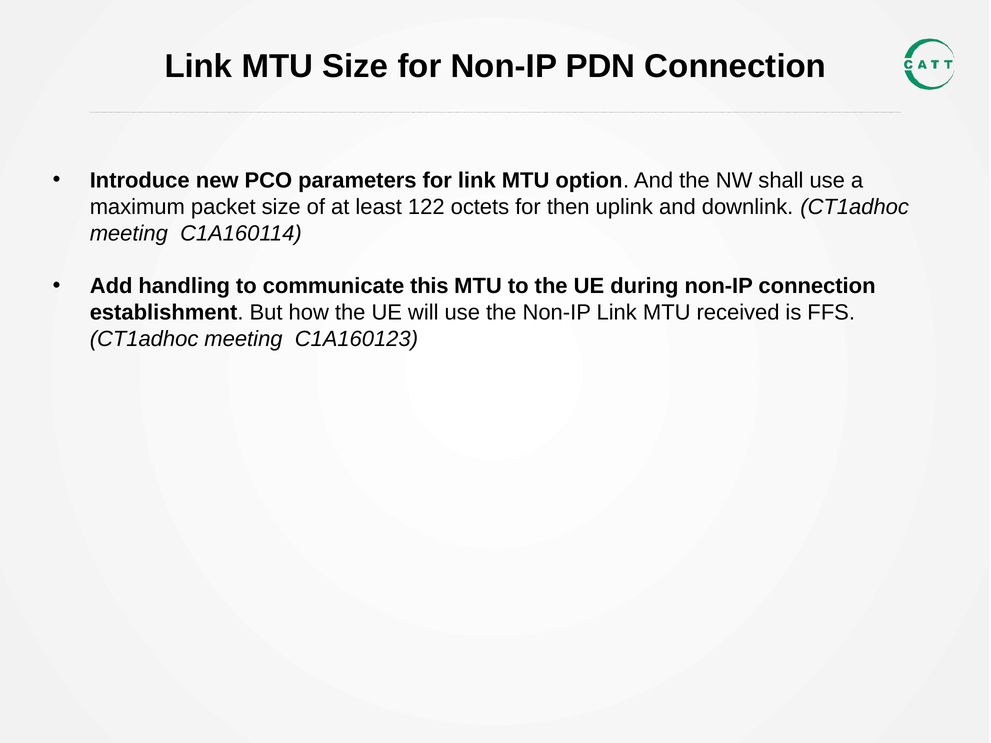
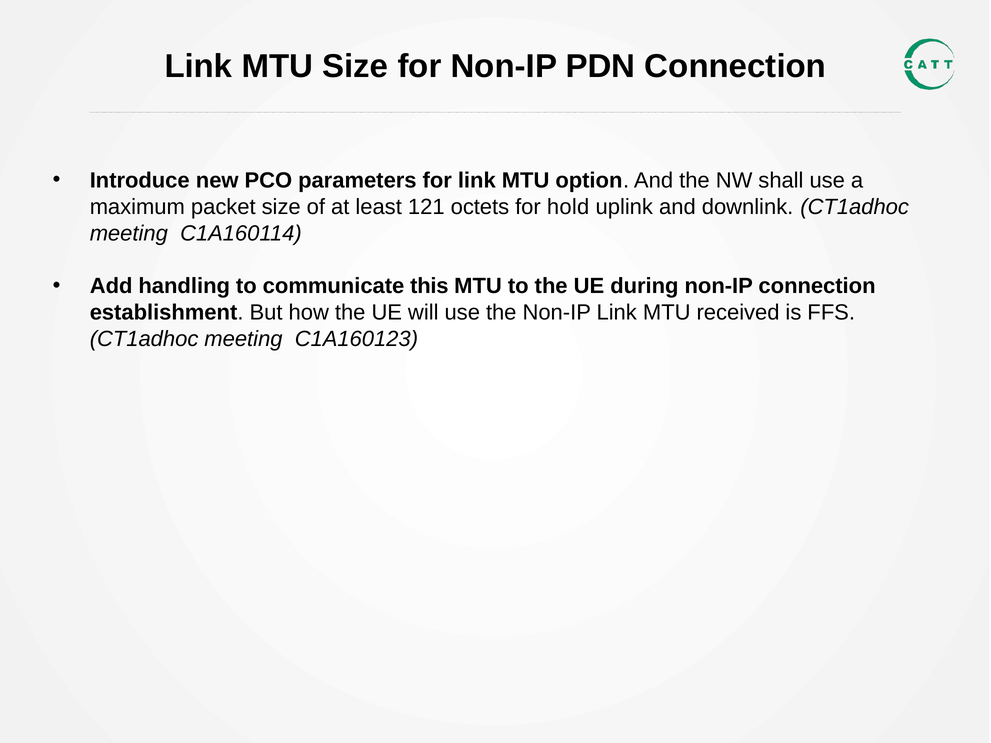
122: 122 -> 121
then: then -> hold
